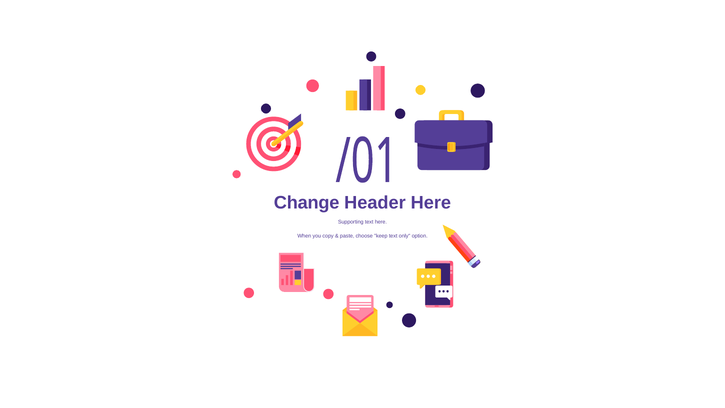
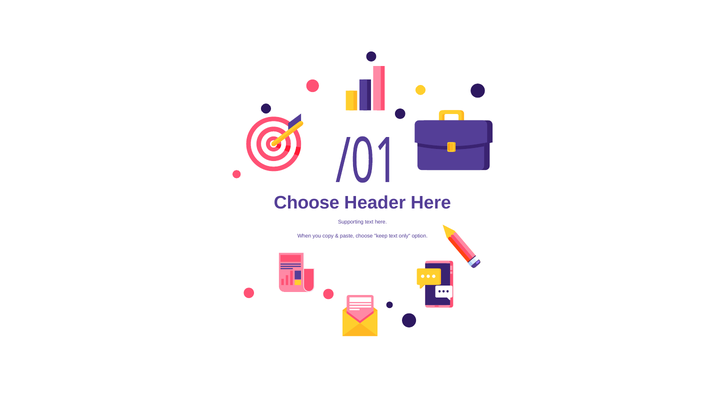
Change at (307, 203): Change -> Choose
